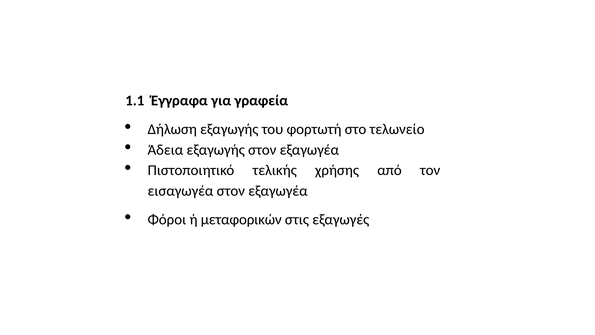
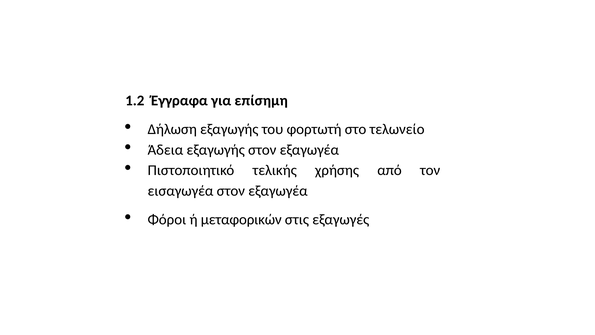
1.1: 1.1 -> 1.2
γραφεία: γραφεία -> επίσημη
